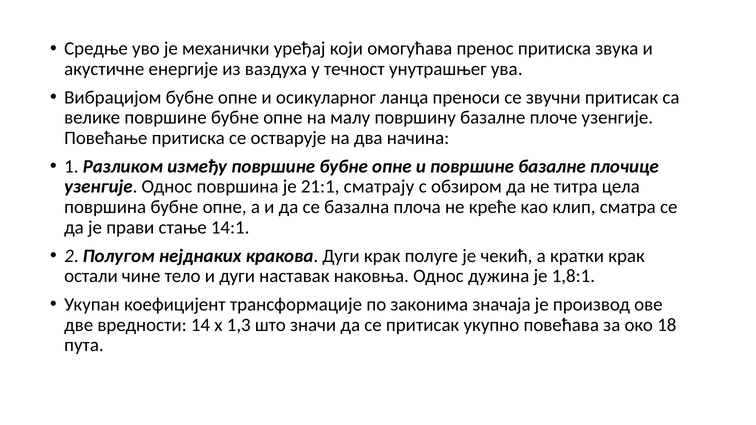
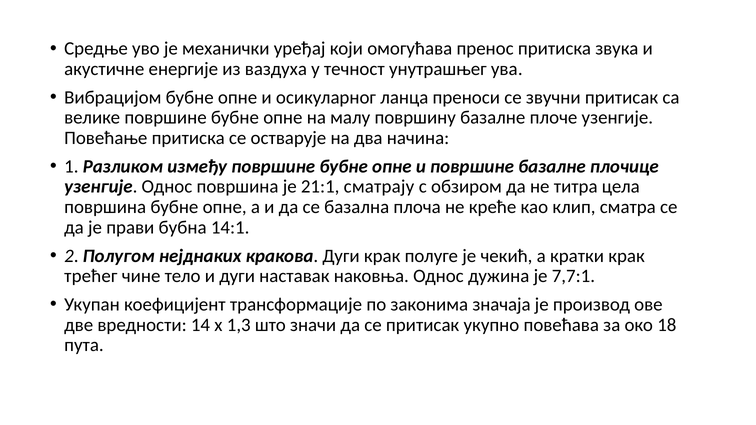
стање: стање -> бубна
остали: остали -> трећег
1,8:1: 1,8:1 -> 7,7:1
